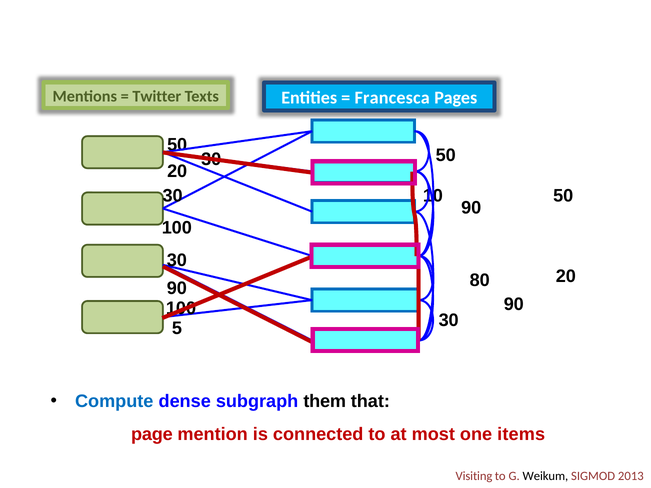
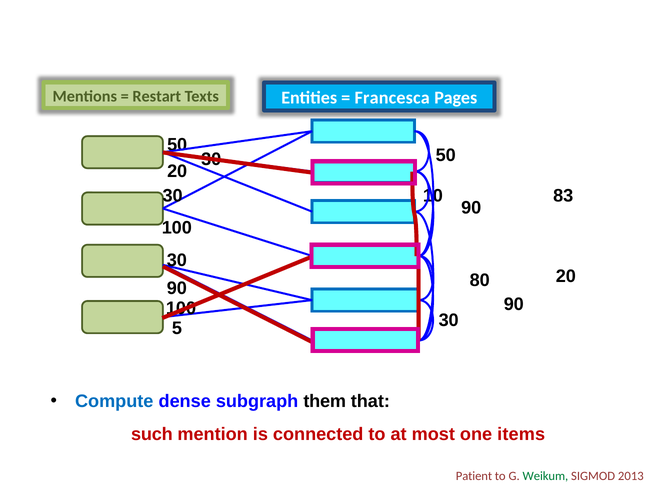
Twitter: Twitter -> Restart
10 50: 50 -> 83
page: page -> such
Visiting: Visiting -> Patient
Weikum colour: black -> green
